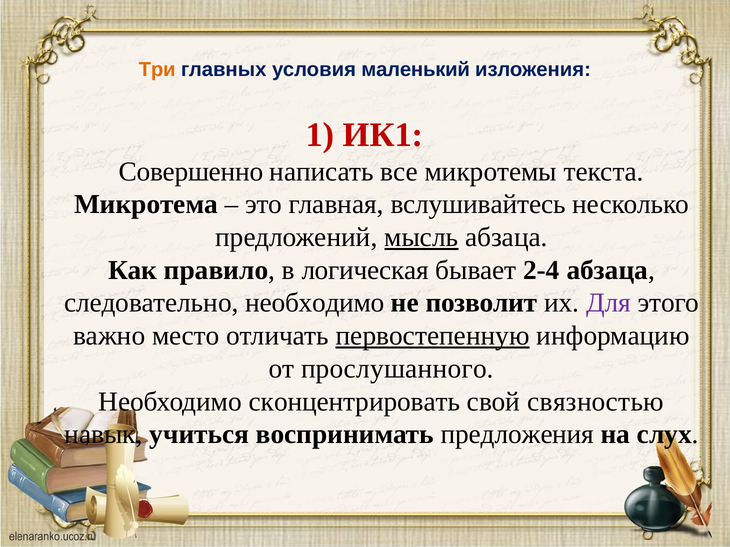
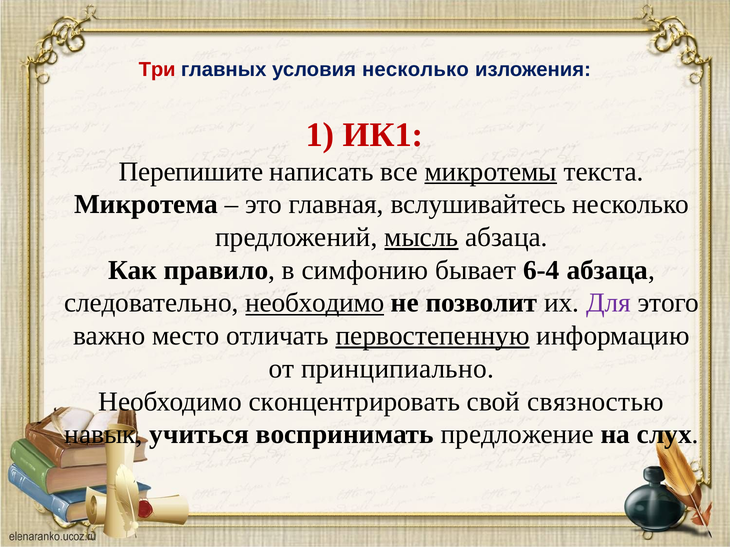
Три colour: orange -> red
условия маленький: маленький -> несколько
Совершенно: Совершенно -> Перепишите
микротемы underline: none -> present
логическая: логическая -> симфонию
2-4: 2-4 -> 6-4
необходимо at (315, 303) underline: none -> present
прослушанного: прослушанного -> принципиально
предложения: предложения -> предложение
